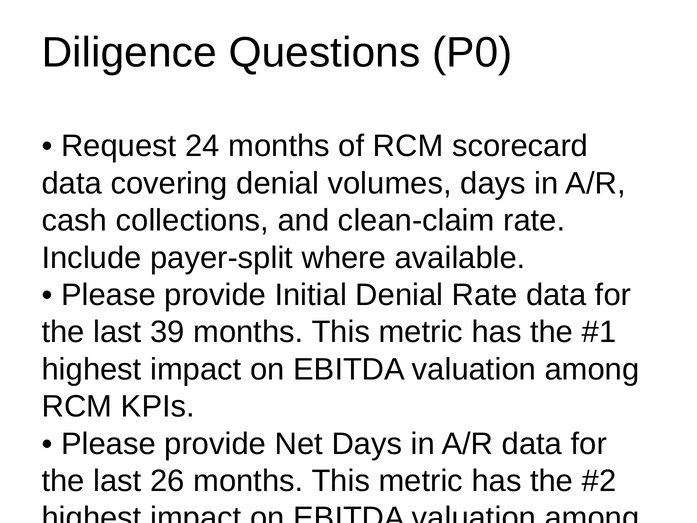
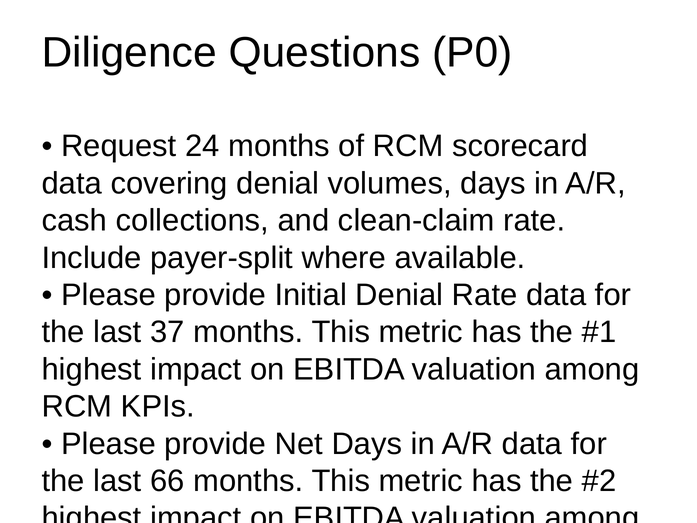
39: 39 -> 37
26: 26 -> 66
